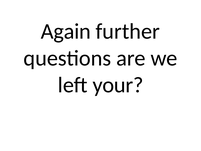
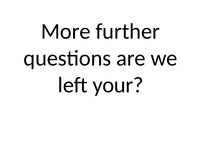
Again: Again -> More
